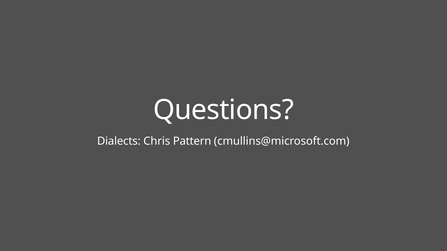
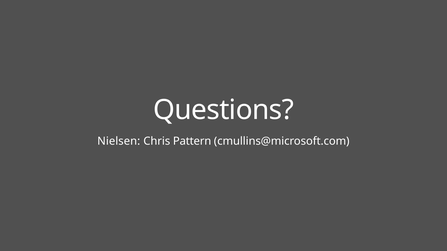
Dialects: Dialects -> Nielsen
